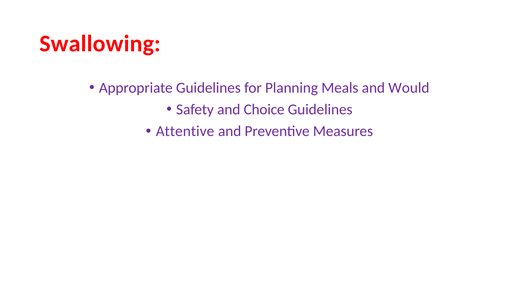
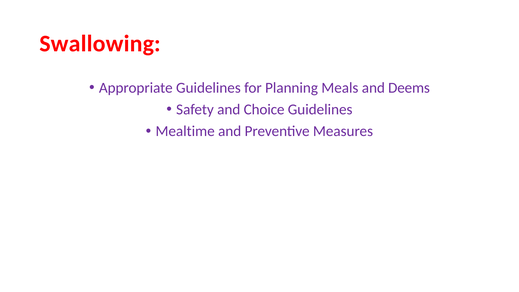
Would: Would -> Deems
Attentive: Attentive -> Mealtime
